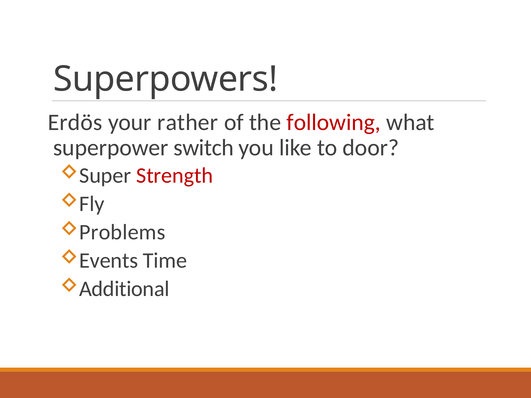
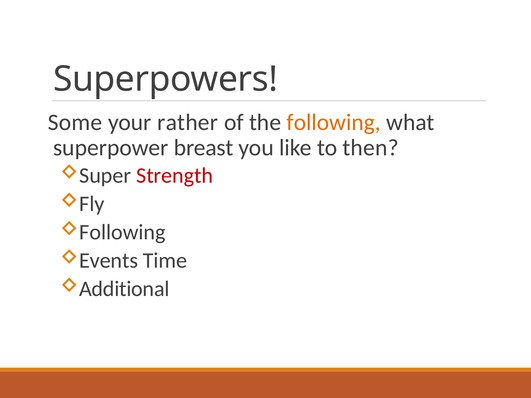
Erdös: Erdös -> Some
following at (334, 122) colour: red -> orange
switch: switch -> breast
door: door -> then
Problems at (122, 232): Problems -> Following
